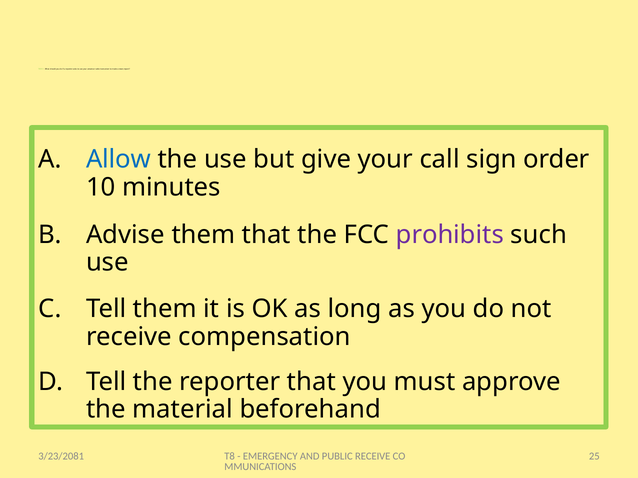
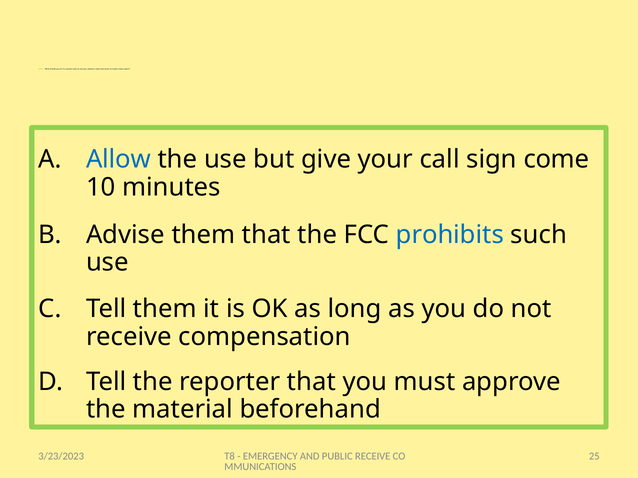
order: order -> come
prohibits colour: purple -> blue
3/23/2081: 3/23/2081 -> 3/23/2023
